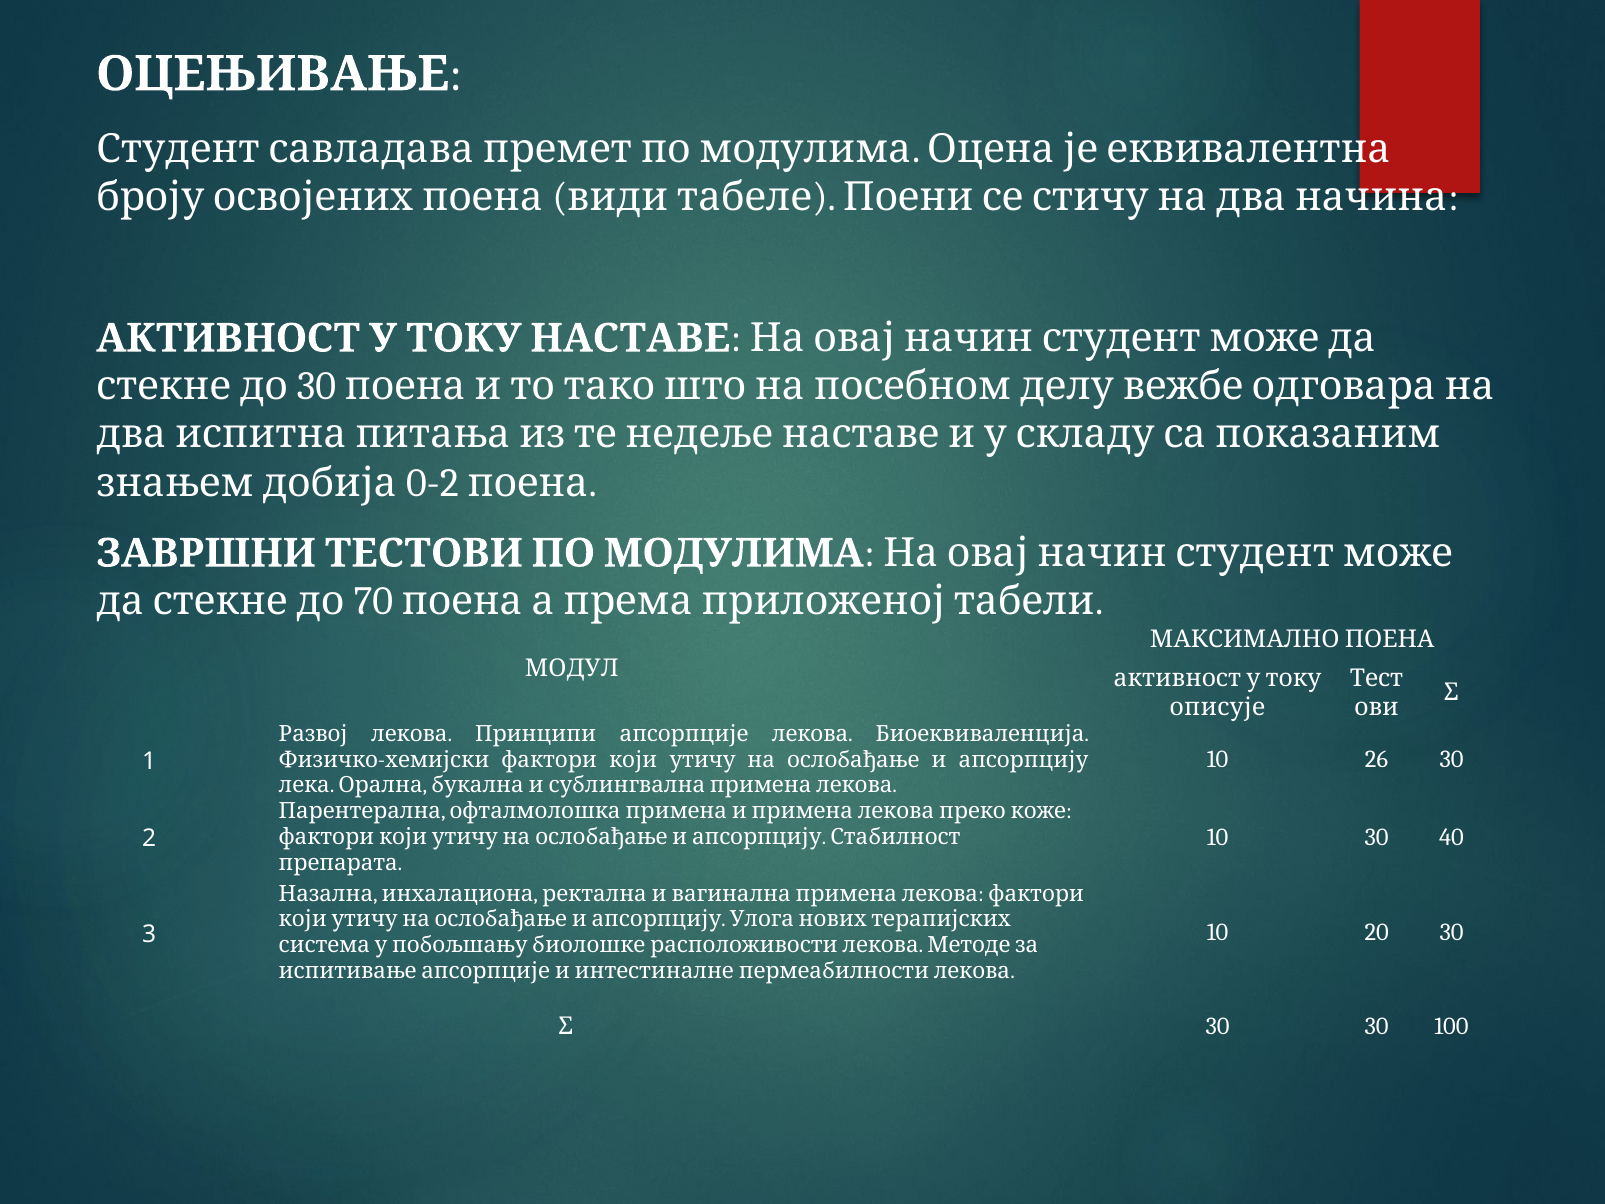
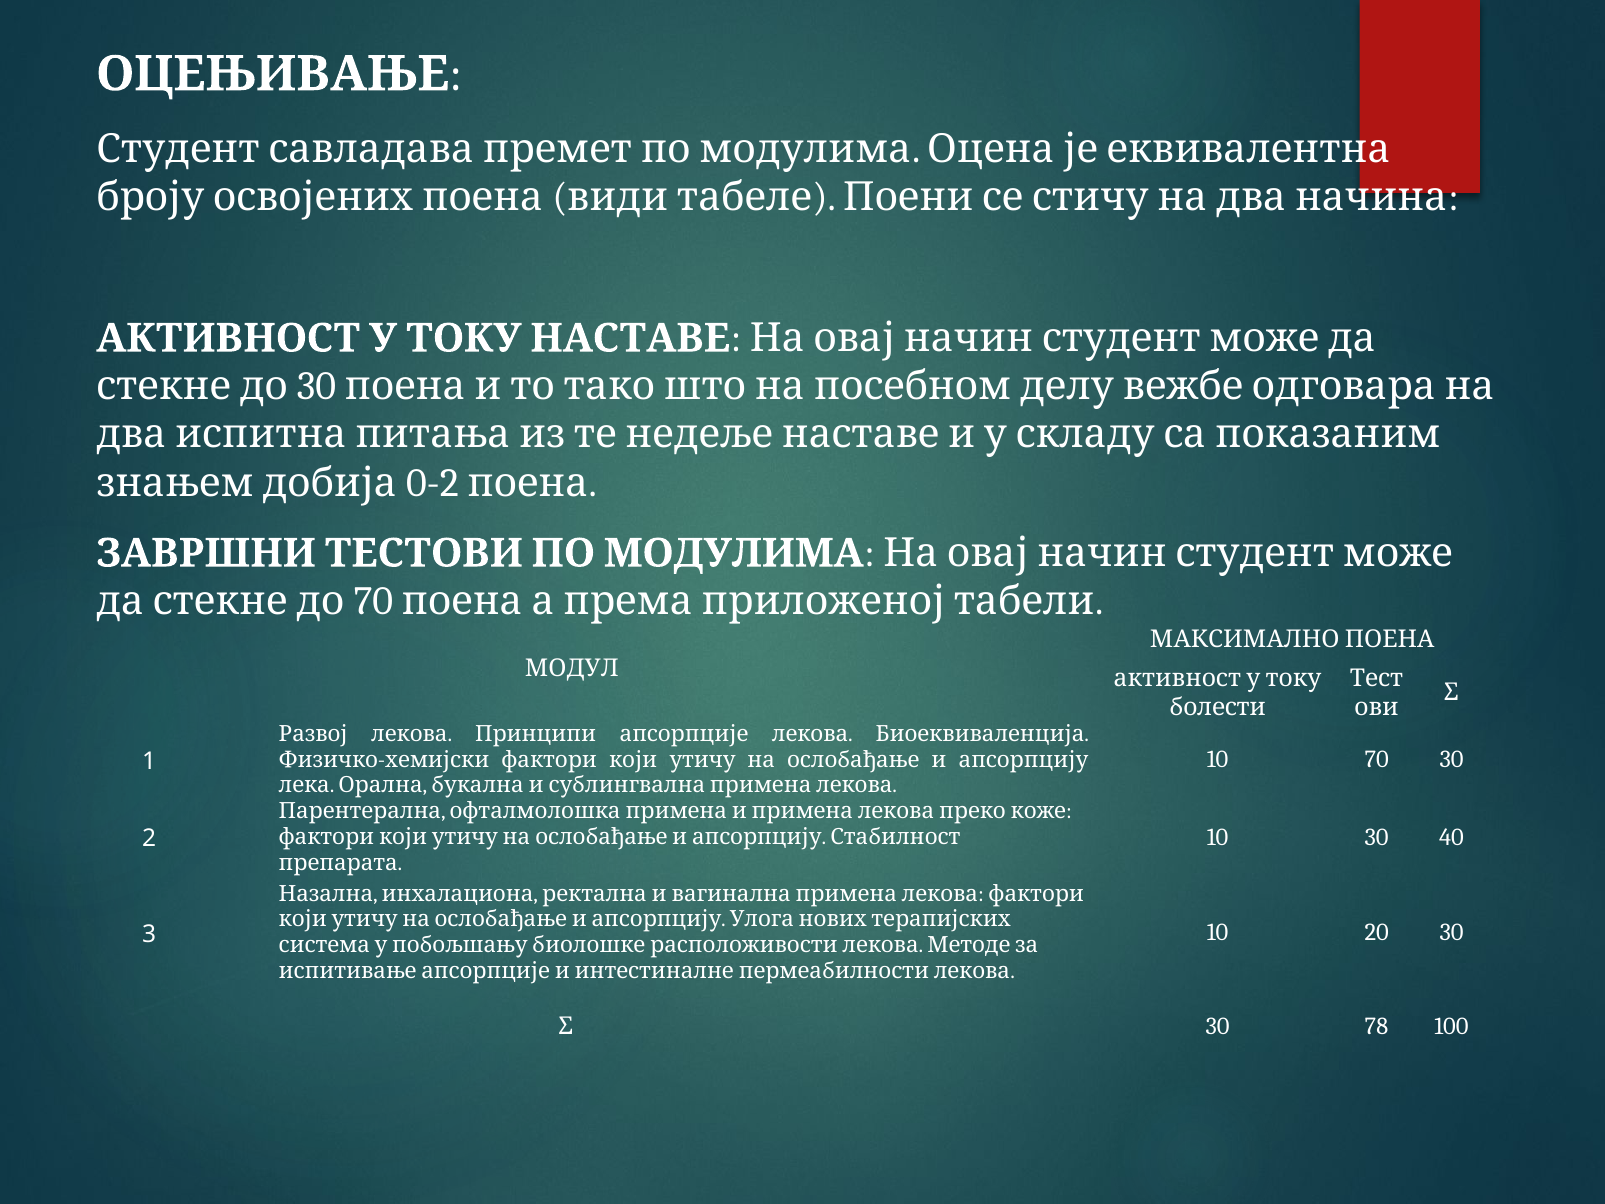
описује: описује -> болести
10 26: 26 -> 70
30 30: 30 -> 78
